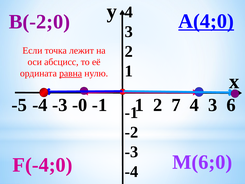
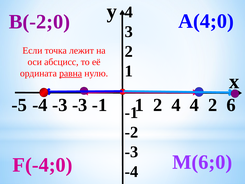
А(4;0 underline: present -> none
-0 at (80, 105): -0 -> -3
2 7: 7 -> 4
3 at (213, 105): 3 -> 2
